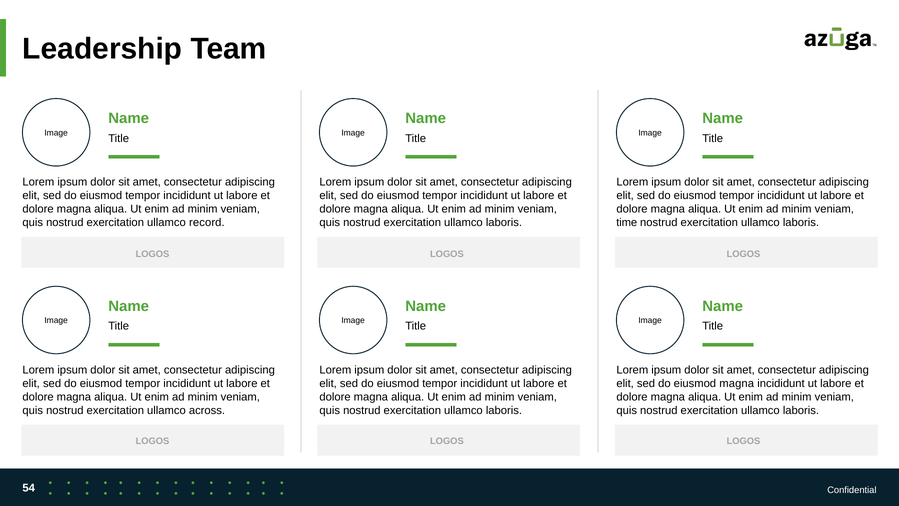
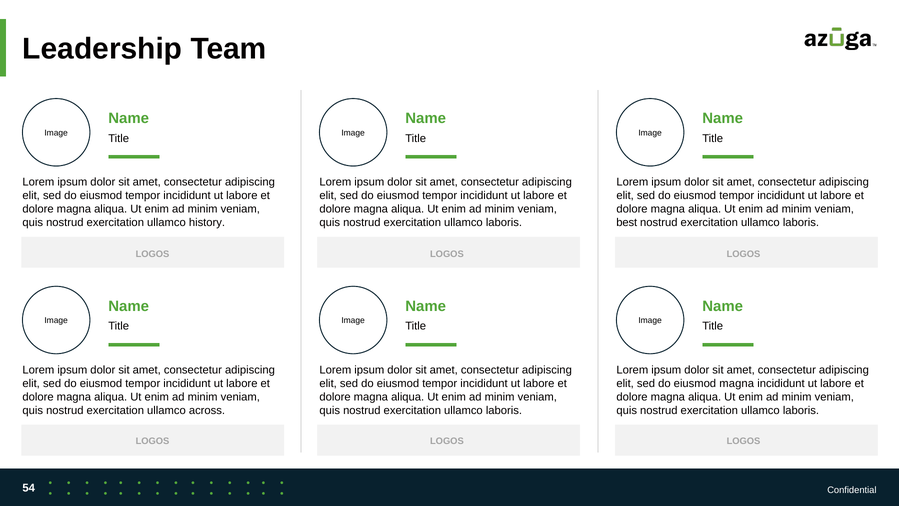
record: record -> history
time: time -> best
